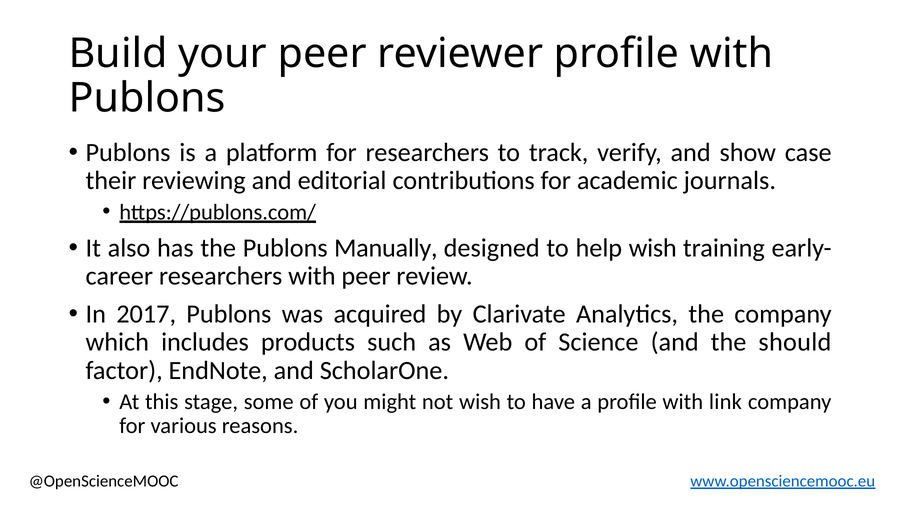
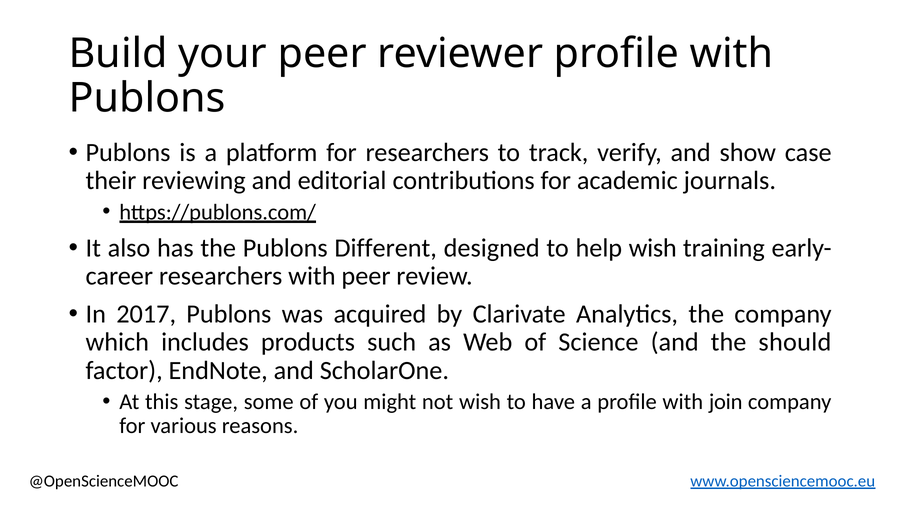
Manually: Manually -> Different
link: link -> join
